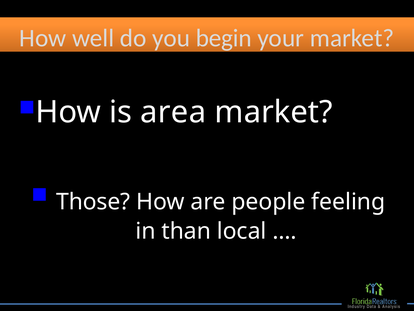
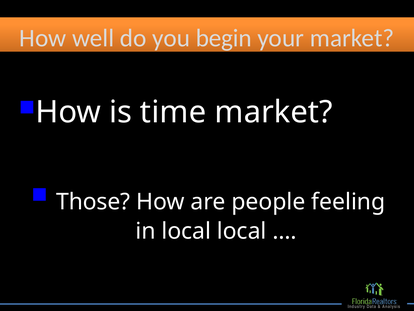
area: area -> time
in than: than -> local
